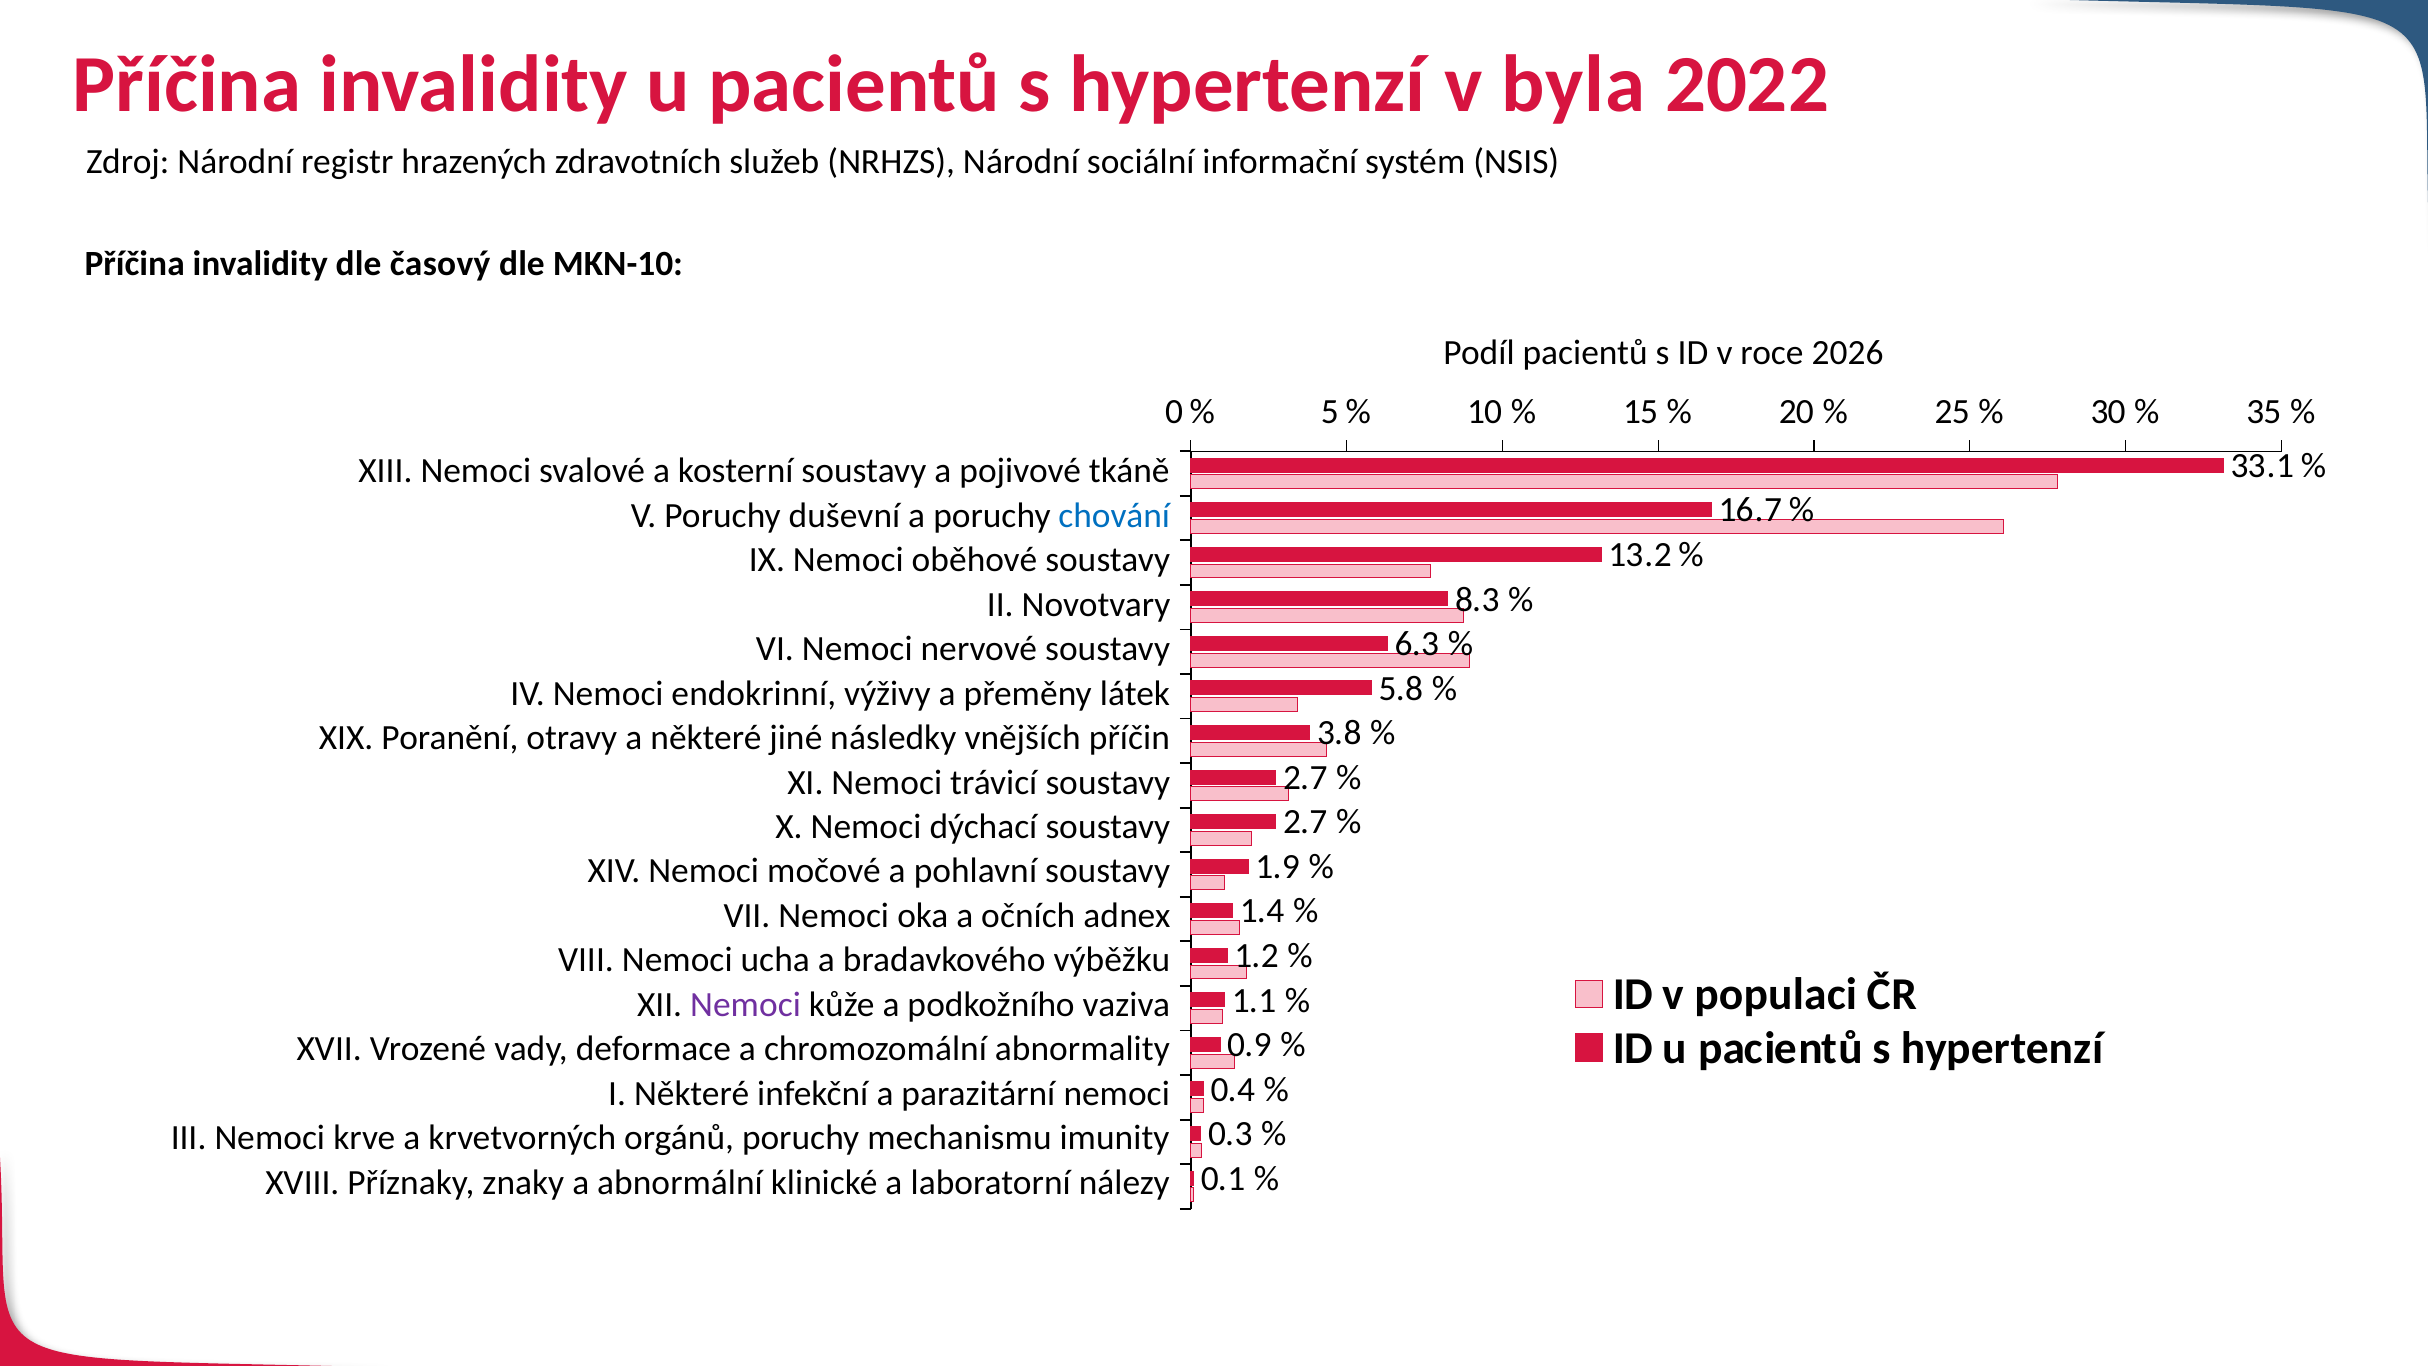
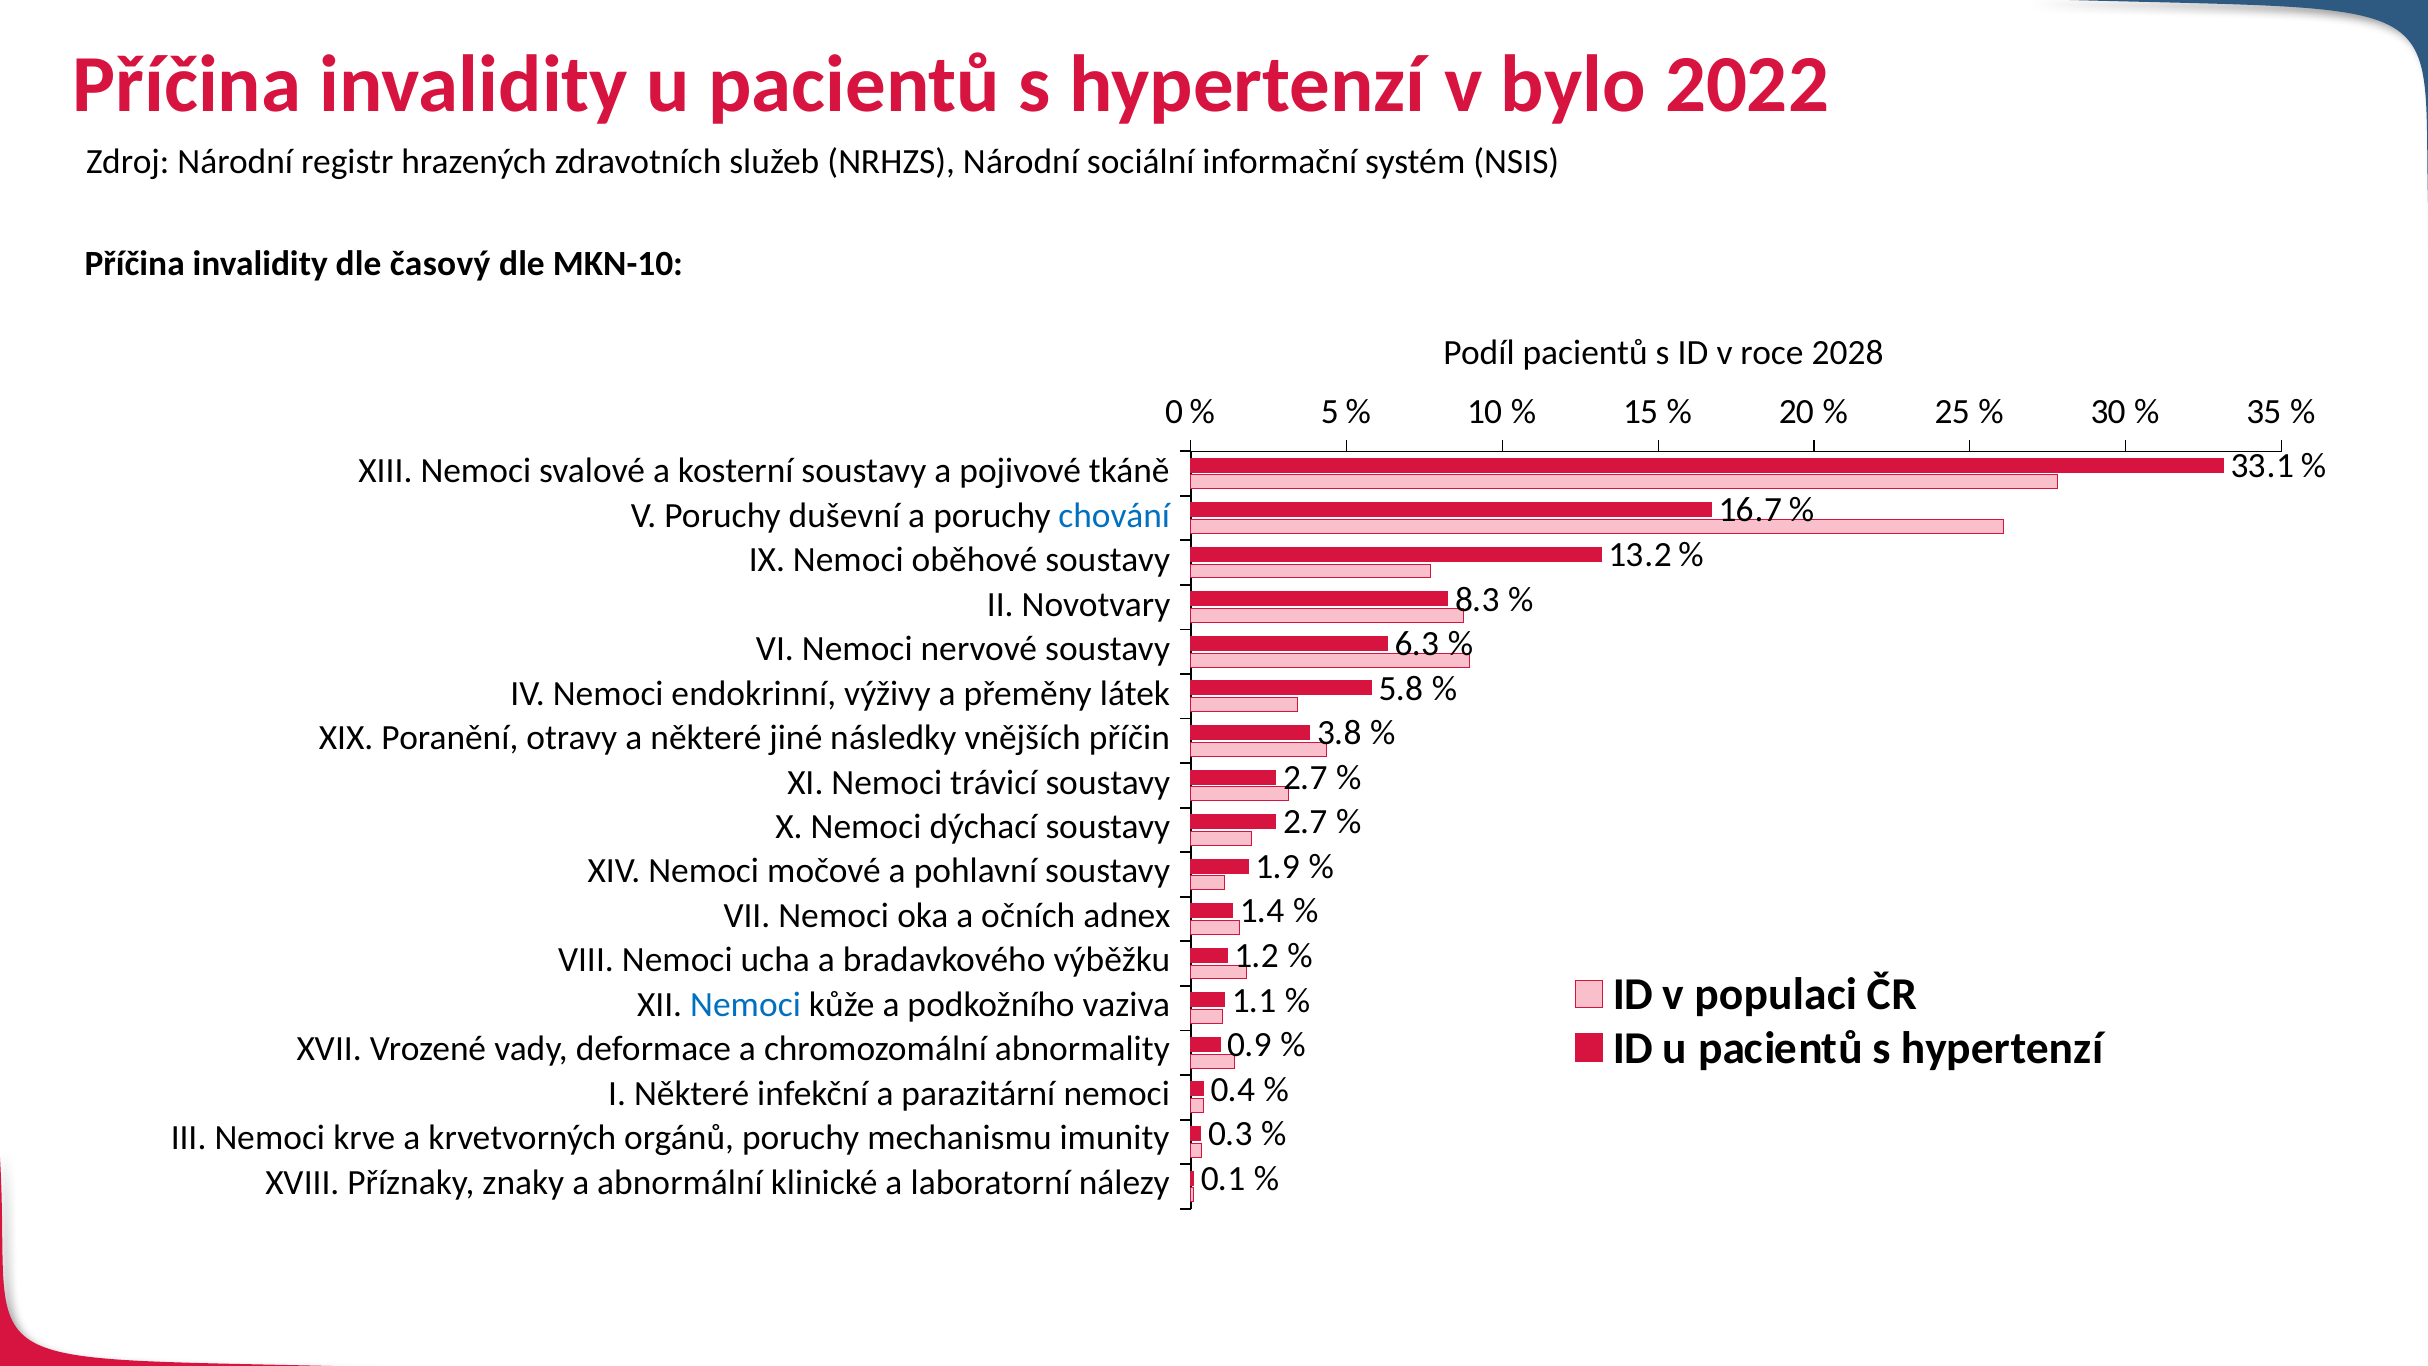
byla: byla -> bylo
2026: 2026 -> 2028
Nemoci at (746, 1004) colour: purple -> blue
